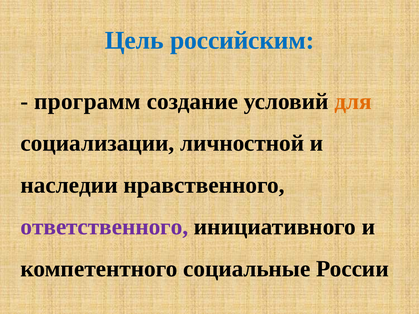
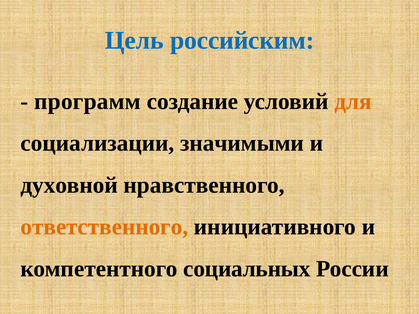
личностной: личностной -> значимыми
наследии: наследии -> духовной
ответственного colour: purple -> orange
социальные: социальные -> социальных
